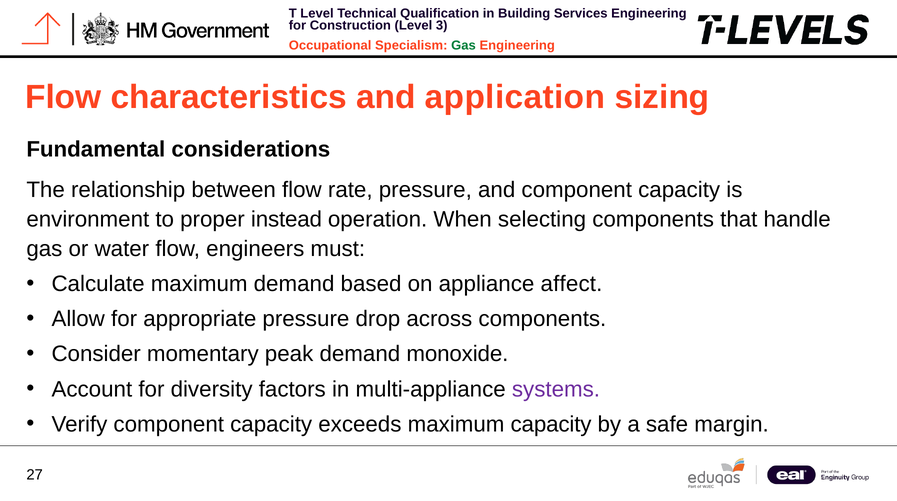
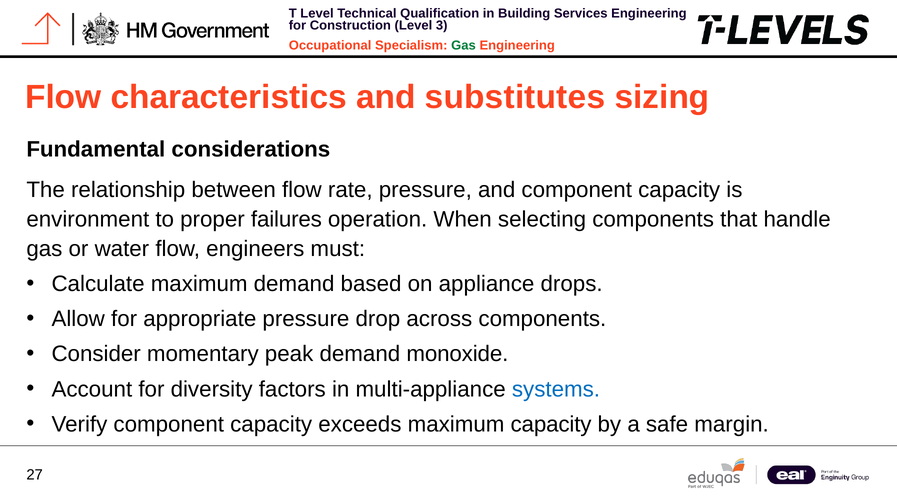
application: application -> substitutes
instead: instead -> failures
affect: affect -> drops
systems colour: purple -> blue
